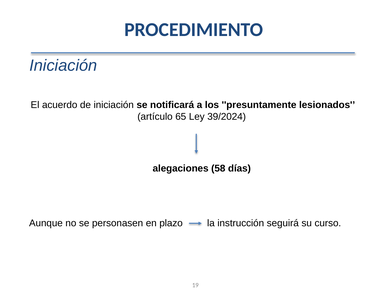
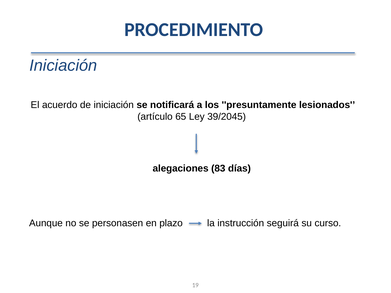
39/2024: 39/2024 -> 39/2045
58: 58 -> 83
